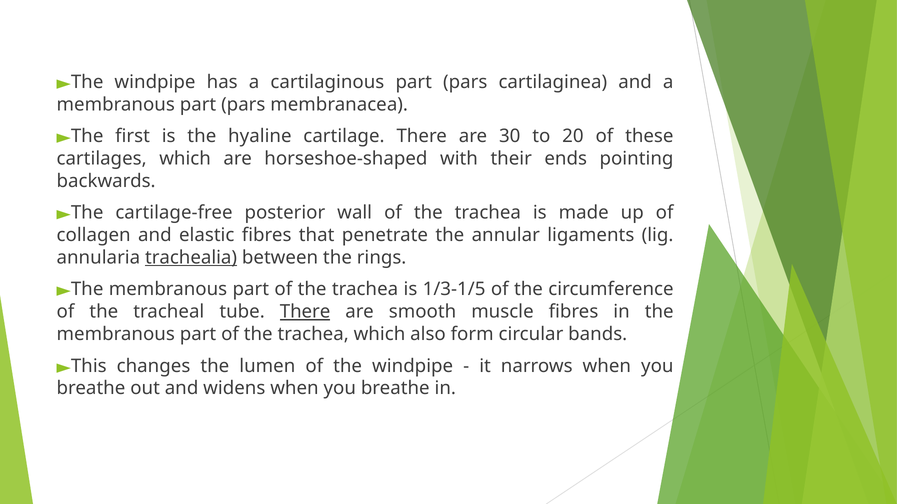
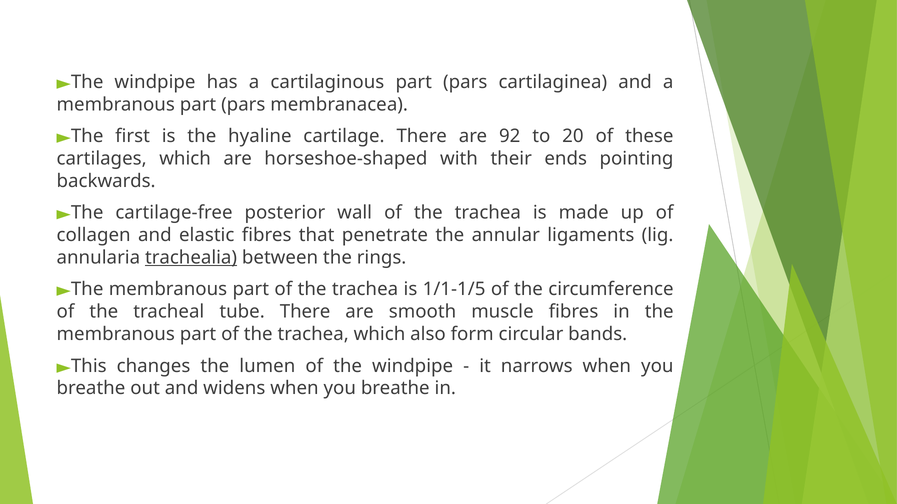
30: 30 -> 92
1/3-1/5: 1/3-1/5 -> 1/1-1/5
There at (305, 312) underline: present -> none
